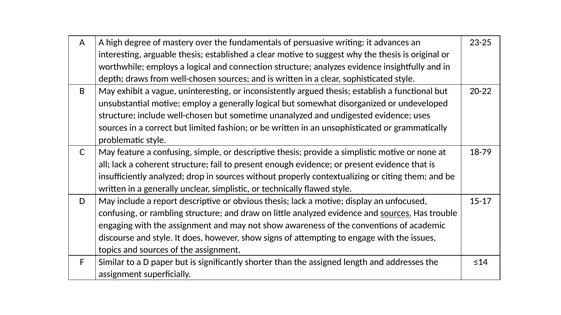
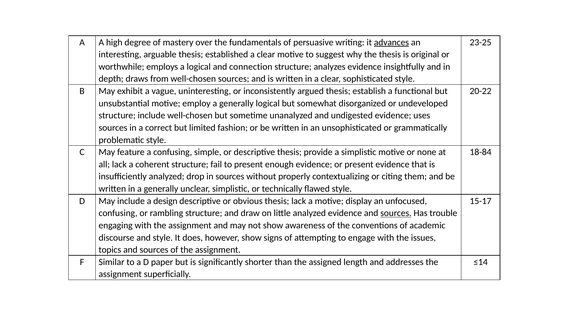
advances underline: none -> present
18-79: 18-79 -> 18-84
report: report -> design
